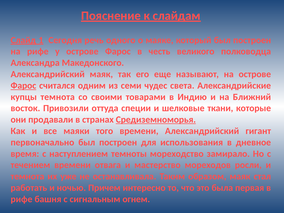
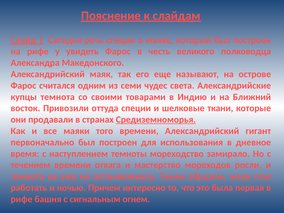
речь одного: одного -> специи
у острове: острове -> увидеть
Фарос at (23, 86) underline: present -> none
